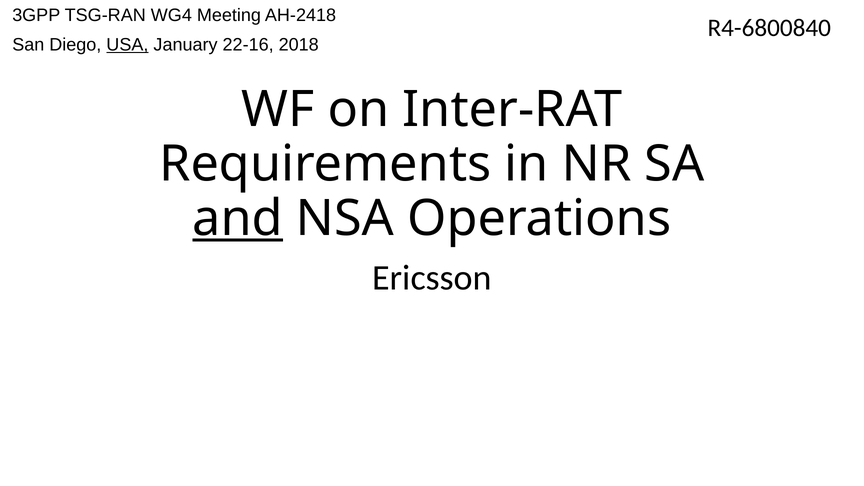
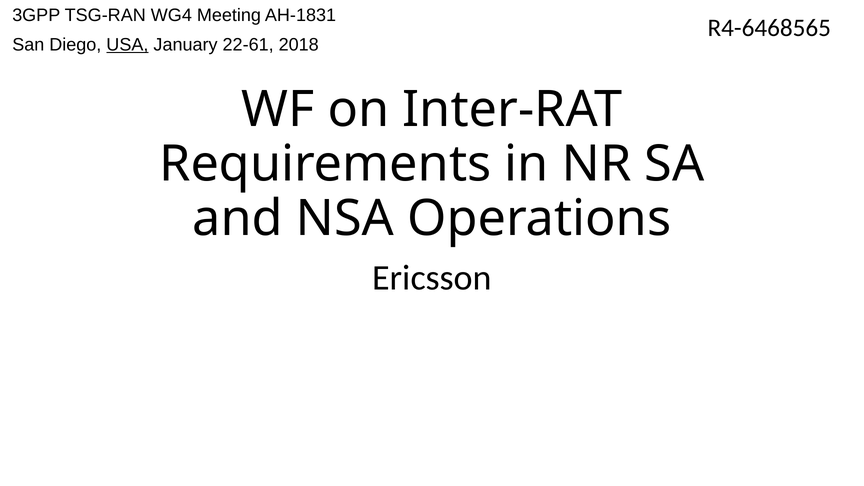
AH-2418: AH-2418 -> AH-1831
R4-6800840: R4-6800840 -> R4-6468565
22-16: 22-16 -> 22-61
and underline: present -> none
